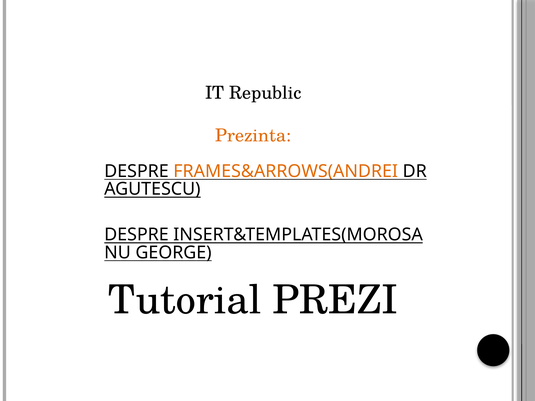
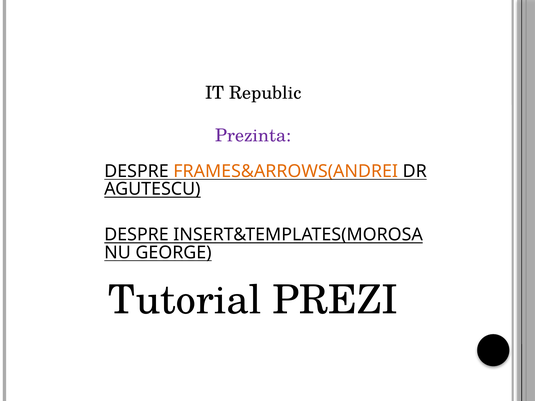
Prezinta colour: orange -> purple
